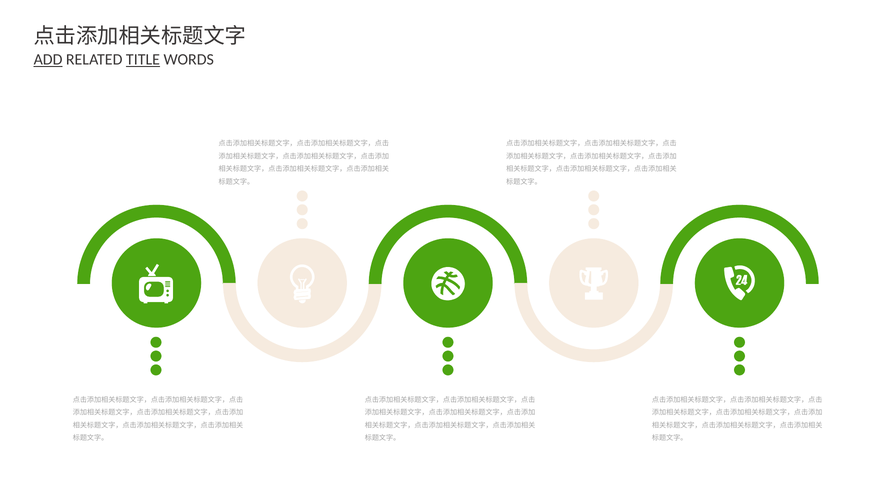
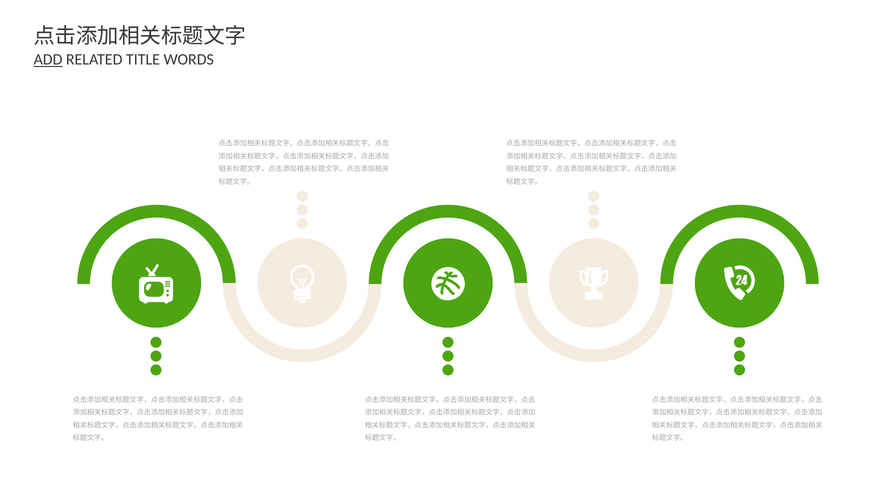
TITLE underline: present -> none
